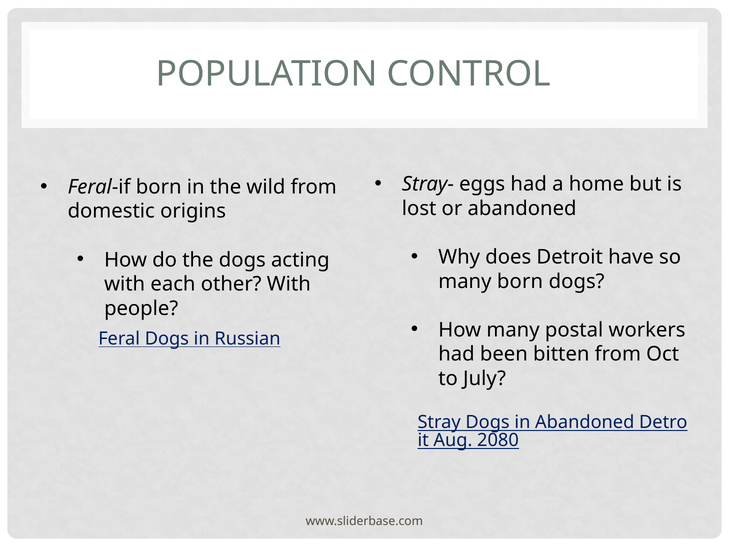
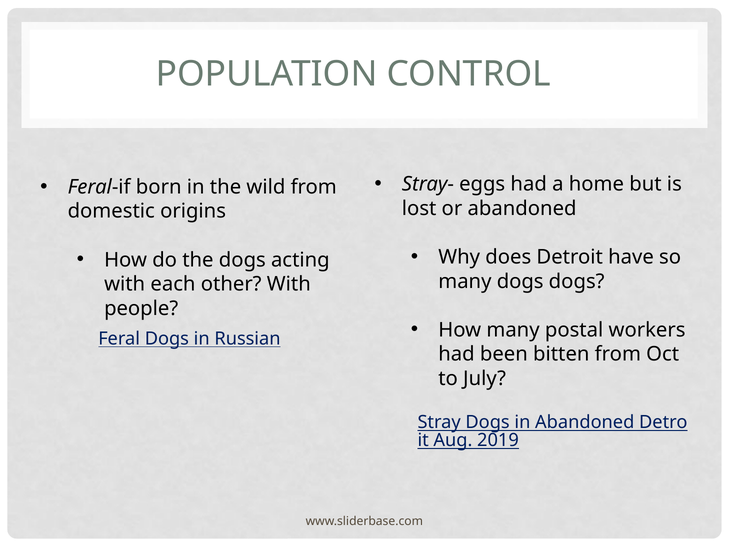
many born: born -> dogs
2080: 2080 -> 2019
